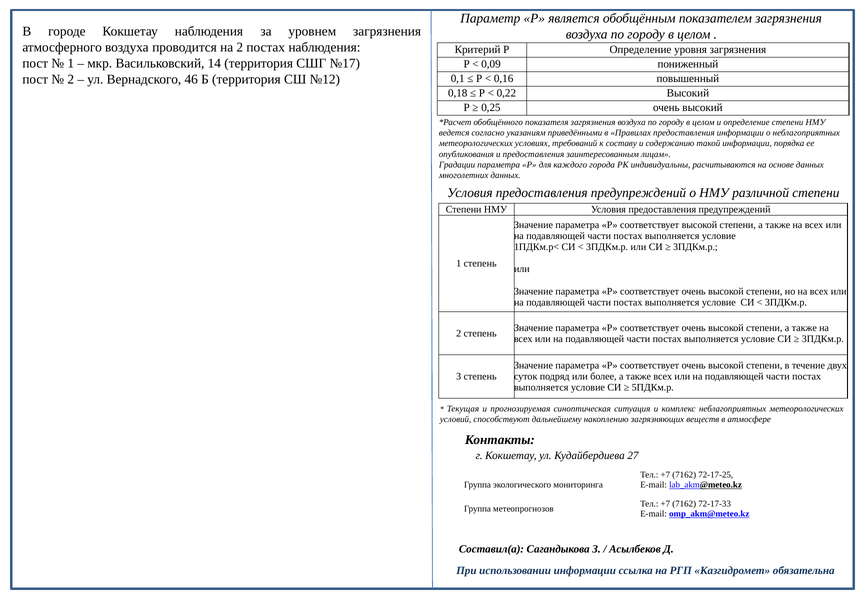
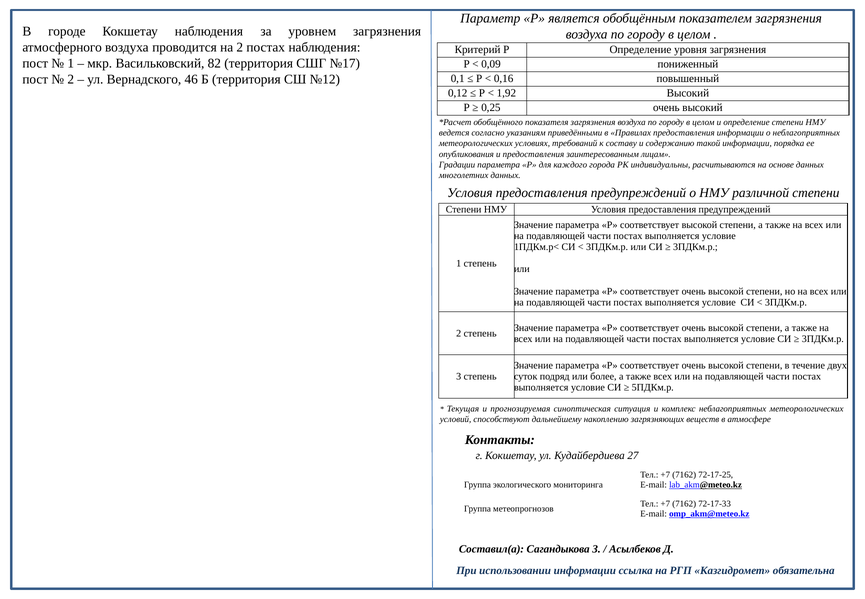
14: 14 -> 82
0,18: 0,18 -> 0,12
0,22: 0,22 -> 1,92
